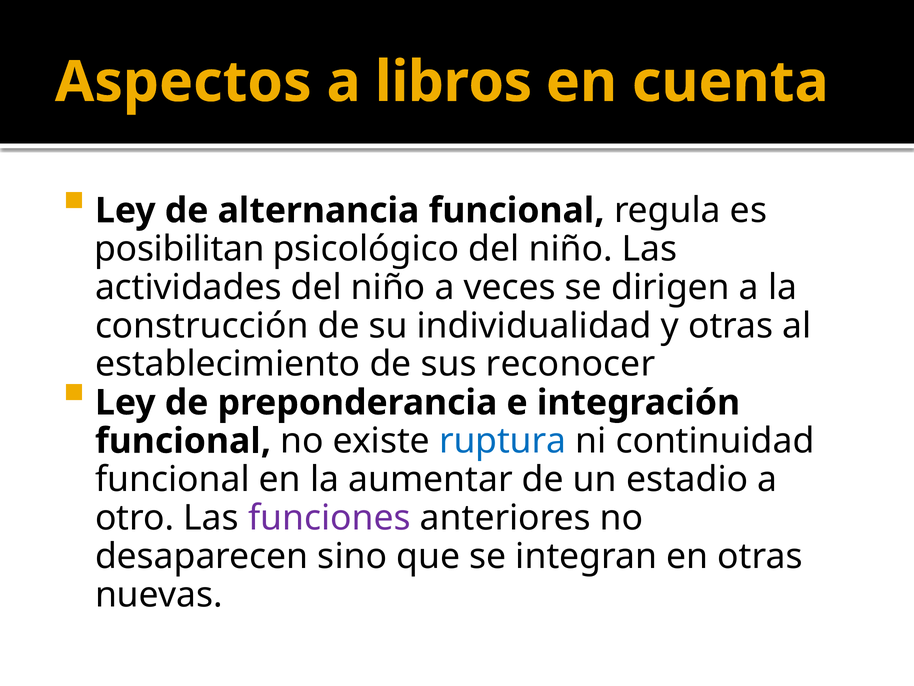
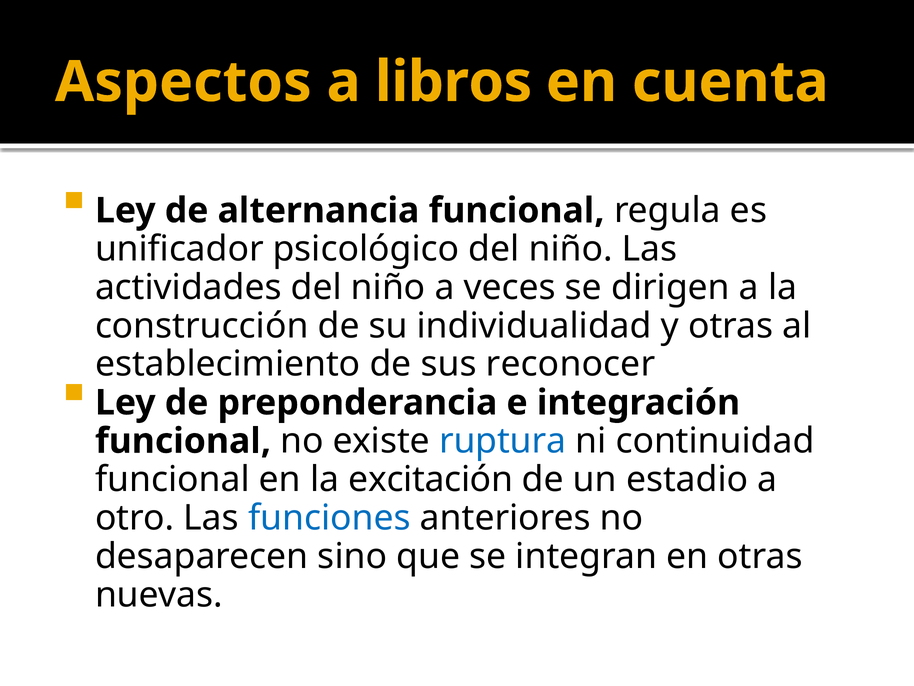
posibilitan: posibilitan -> unificador
aumentar: aumentar -> excitación
funciones colour: purple -> blue
